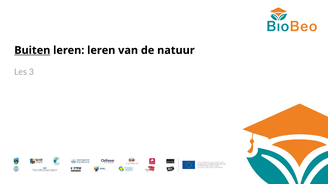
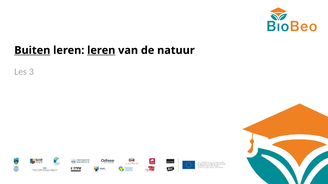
leren at (101, 50) underline: none -> present
